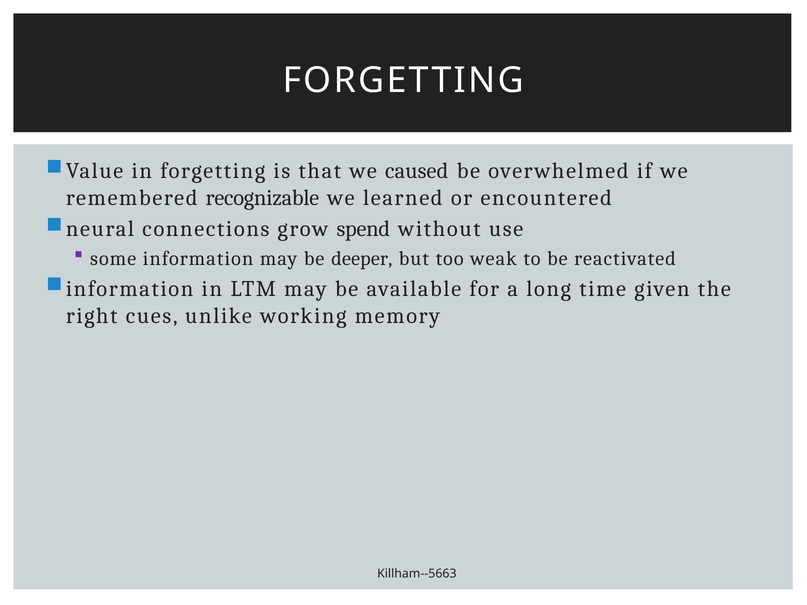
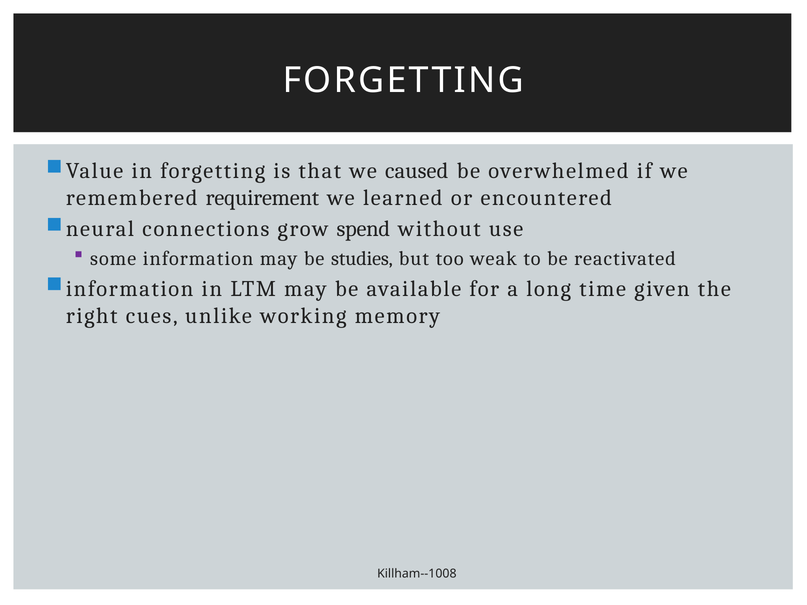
recognizable: recognizable -> requirement
deeper: deeper -> studies
Killham--5663: Killham--5663 -> Killham--1008
